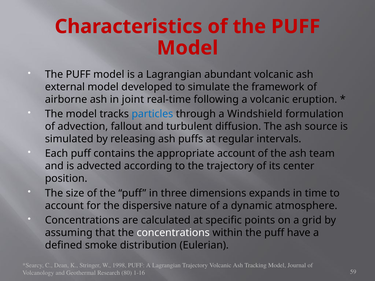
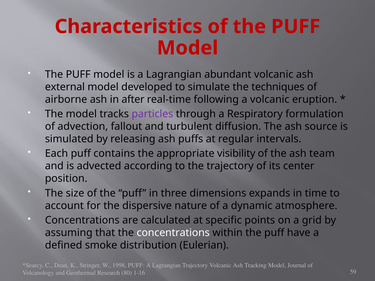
framework: framework -> techniques
joint: joint -> after
particles colour: blue -> purple
Windshield: Windshield -> Respiratory
appropriate account: account -> visibility
